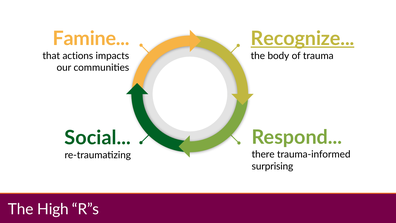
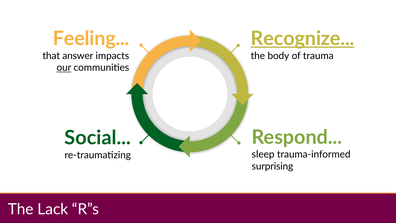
Famine: Famine -> Feeling
actions: actions -> answer
our underline: none -> present
there: there -> sleep
High: High -> Lack
